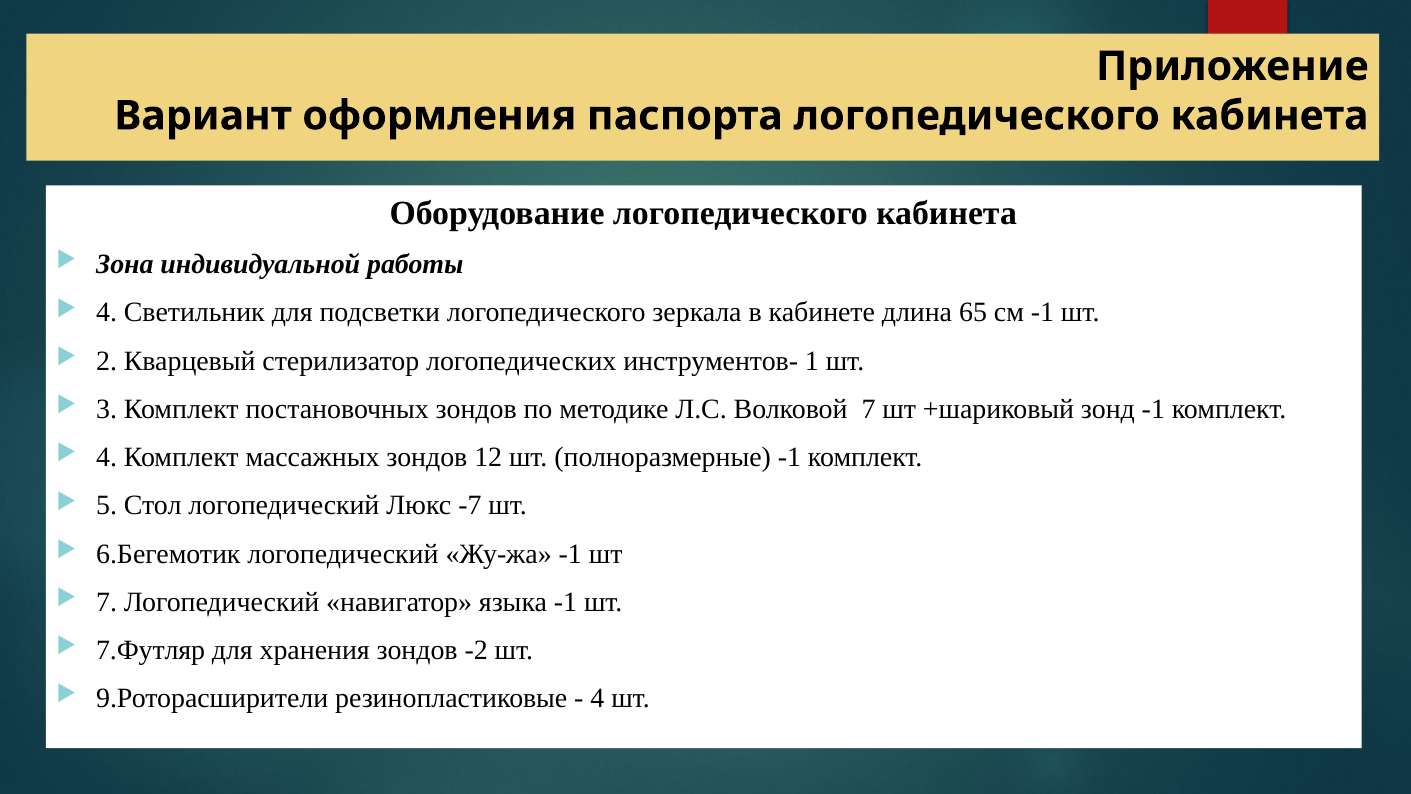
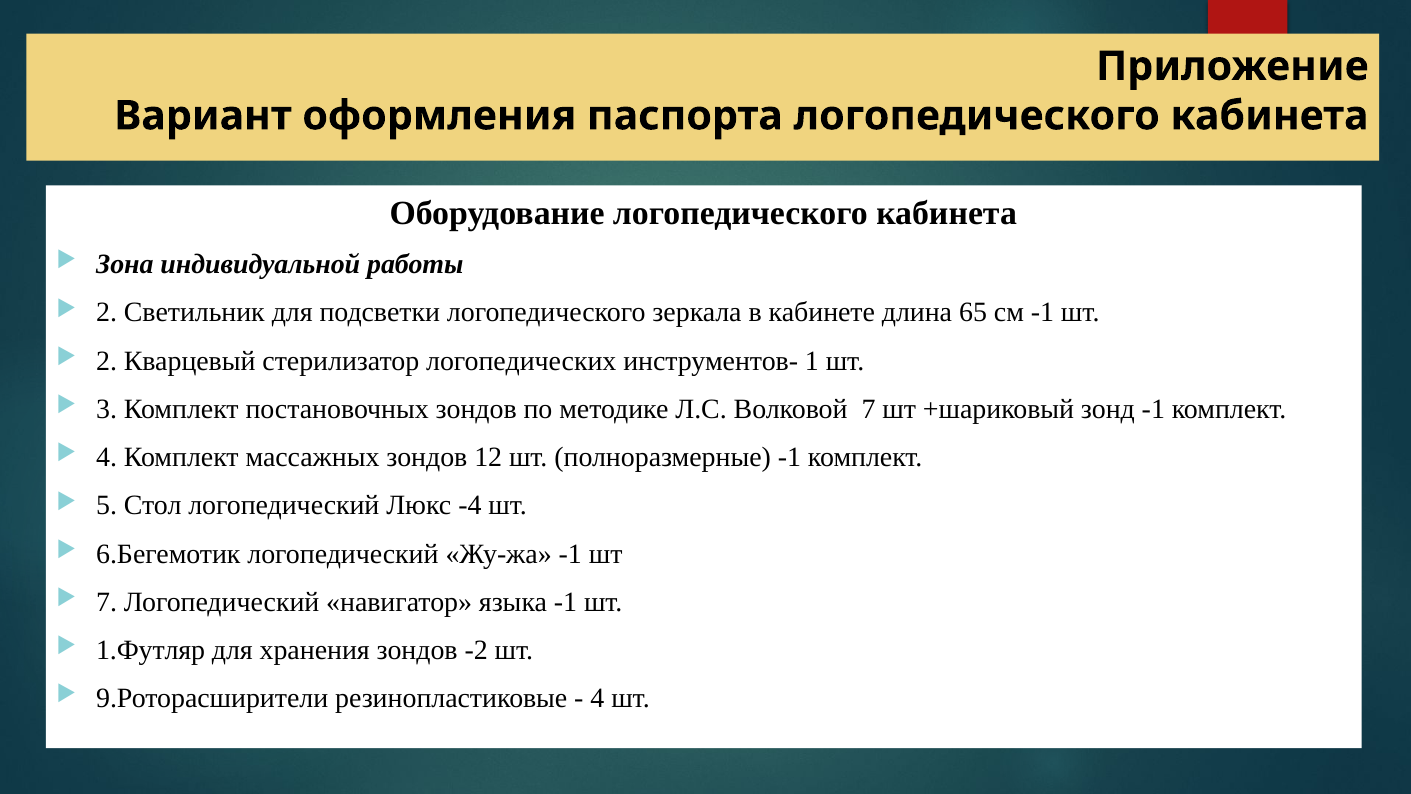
4 at (107, 313): 4 -> 2
-7: -7 -> -4
7.Футляр: 7.Футляр -> 1.Футляр
